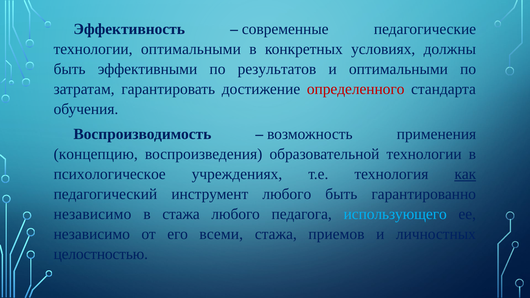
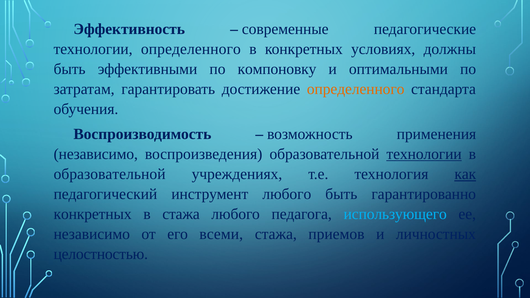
технологии оптимальными: оптимальными -> определенного
результатов: результатов -> компоновку
определенного at (356, 89) colour: red -> orange
концепцию at (96, 154): концепцию -> независимо
технологии at (424, 154) underline: none -> present
психологическое at (110, 174): психологическое -> образовательной
независимо at (92, 214): независимо -> конкретных
